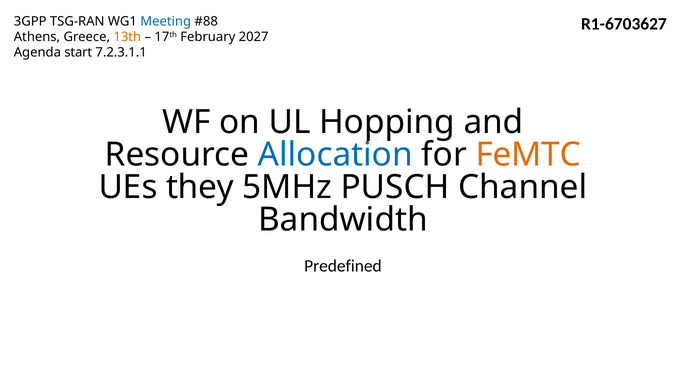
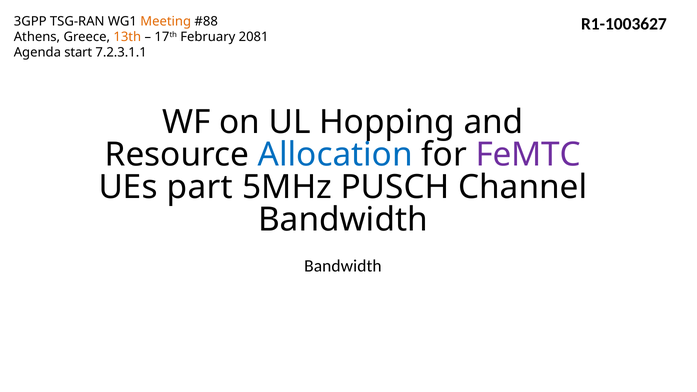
R1-6703627: R1-6703627 -> R1-1003627
Meeting colour: blue -> orange
2027: 2027 -> 2081
FeMTC colour: orange -> purple
they: they -> part
Predefined at (343, 266): Predefined -> Bandwidth
